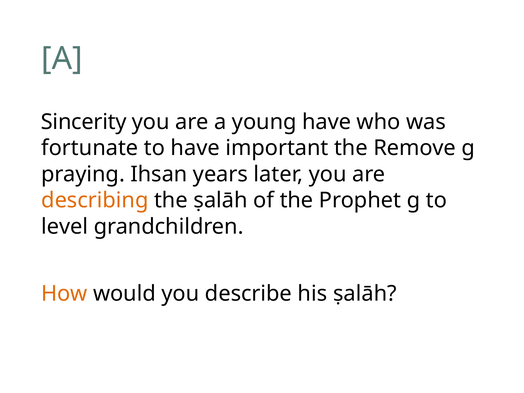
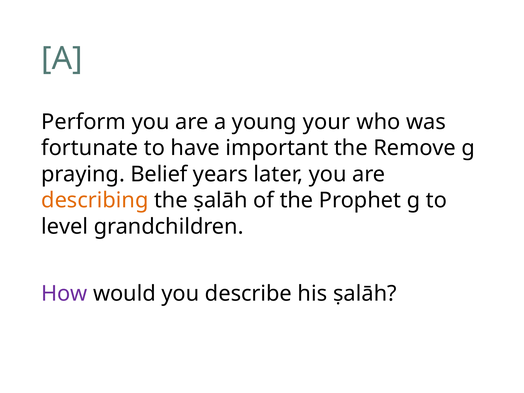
Sincerity: Sincerity -> Perform
young have: have -> your
Ihsan: Ihsan -> Belief
How colour: orange -> purple
